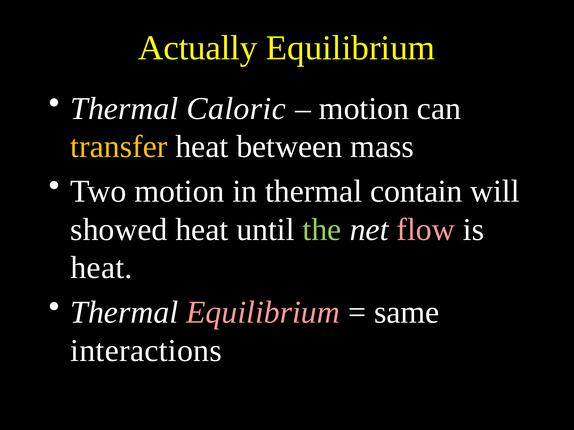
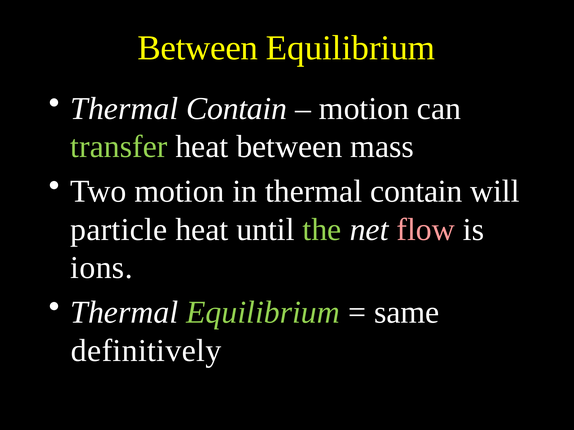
Actually at (198, 48): Actually -> Between
Caloric at (236, 109): Caloric -> Contain
transfer colour: yellow -> light green
showed: showed -> particle
heat at (101, 268): heat -> ions
Equilibrium at (263, 313) colour: pink -> light green
interactions: interactions -> definitively
